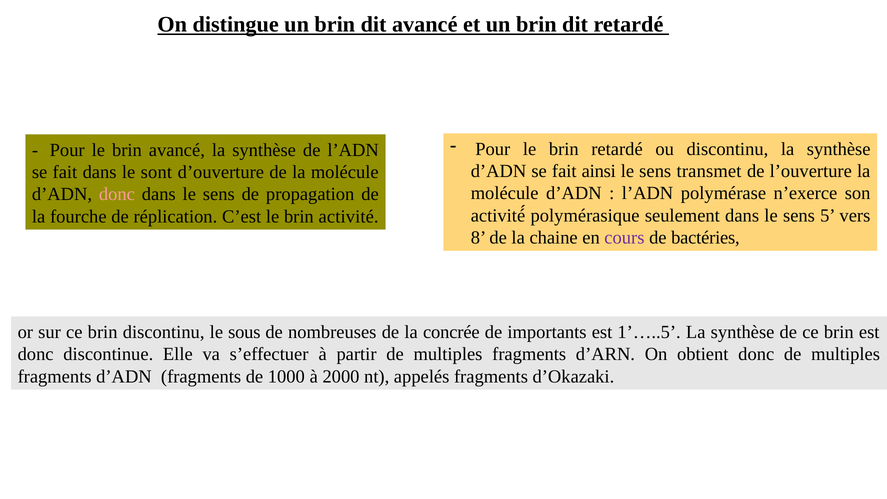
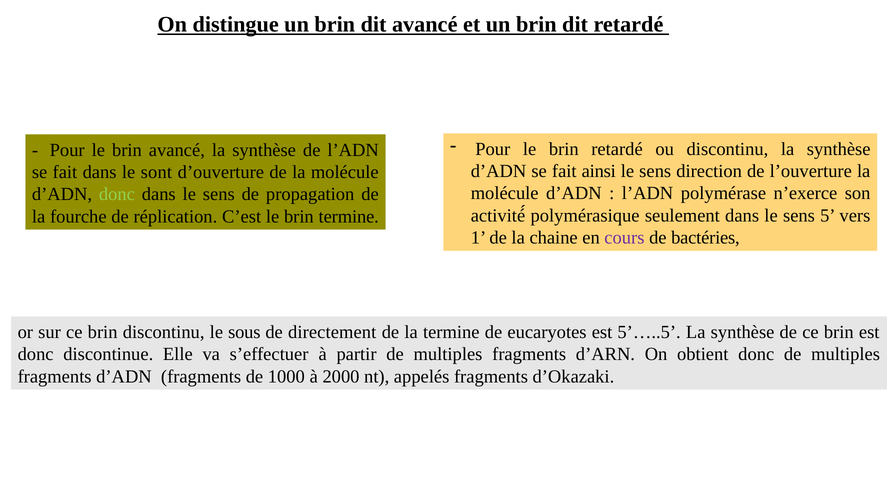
transmet: transmet -> direction
donc at (117, 194) colour: pink -> light green
brin activité: activité -> termine
8: 8 -> 1
nombreuses: nombreuses -> directement
la concrée: concrée -> termine
importants: importants -> eucaryotes
1’…..5: 1’…..5 -> 5’…..5
